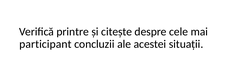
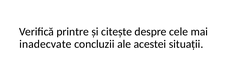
participant: participant -> inadecvate
